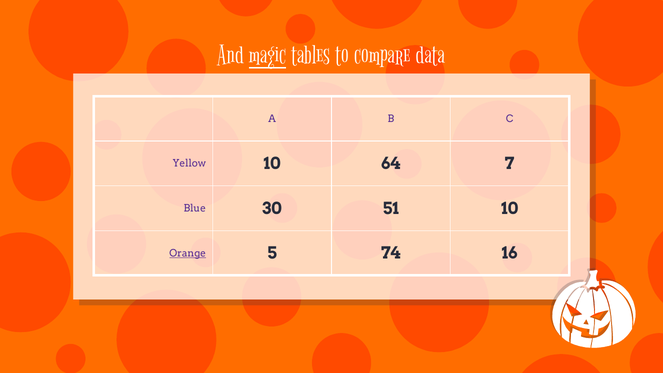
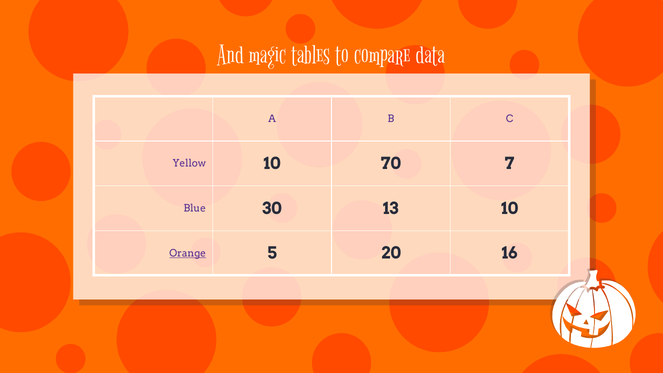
magic underline: present -> none
64: 64 -> 70
51: 51 -> 13
74: 74 -> 20
